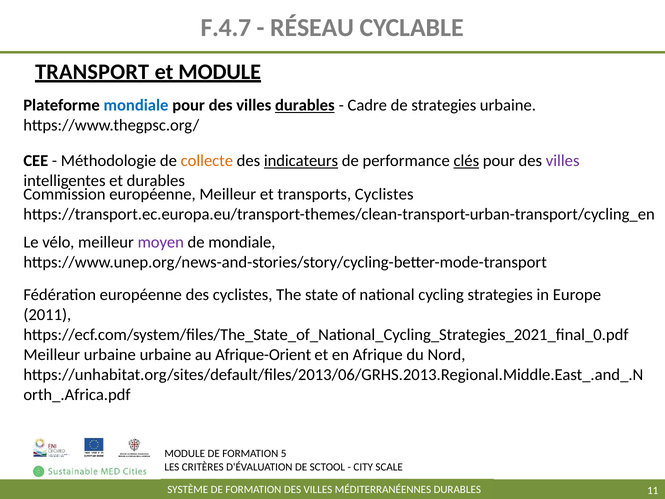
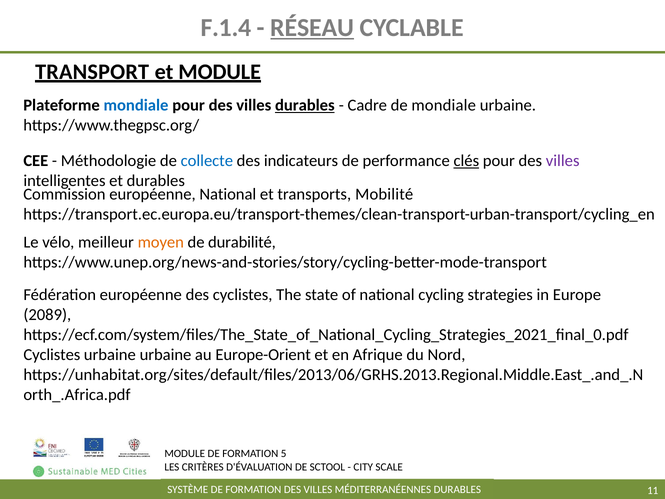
F.4.7: F.4.7 -> F.1.4
RÉSEAU underline: none -> present
de strategies: strategies -> mondiale
collecte colour: orange -> blue
indicateurs underline: present -> none
européenne Meilleur: Meilleur -> National
transports Cyclistes: Cyclistes -> Mobilité
moyen colour: purple -> orange
de mondiale: mondiale -> durabilité
2011: 2011 -> 2089
Meilleur at (52, 355): Meilleur -> Cyclistes
Afrique-Orient: Afrique-Orient -> Europe-Orient
